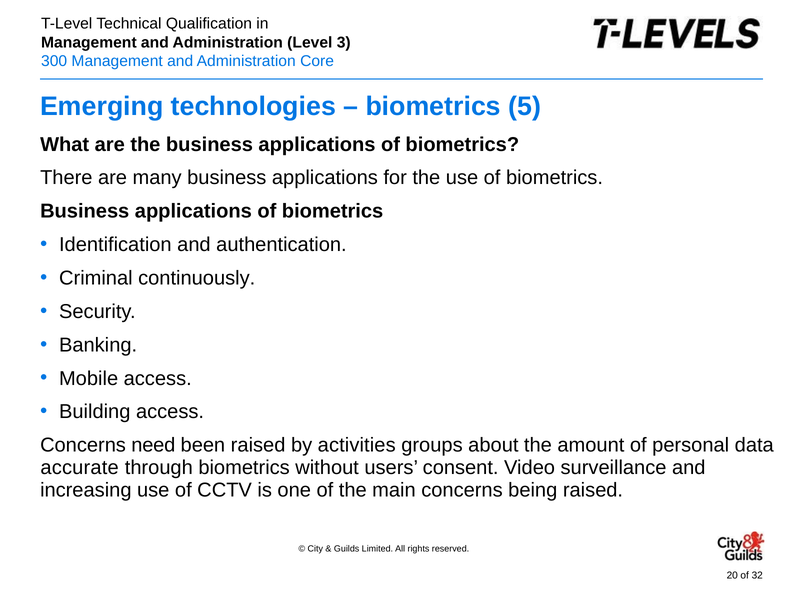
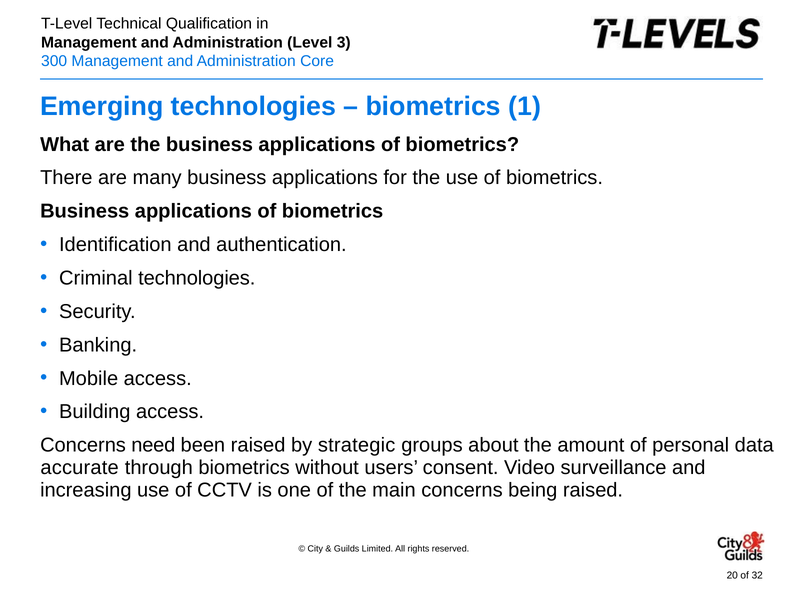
5: 5 -> 1
Criminal continuously: continuously -> technologies
activities: activities -> strategic
